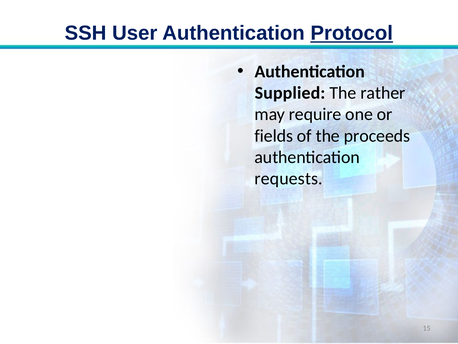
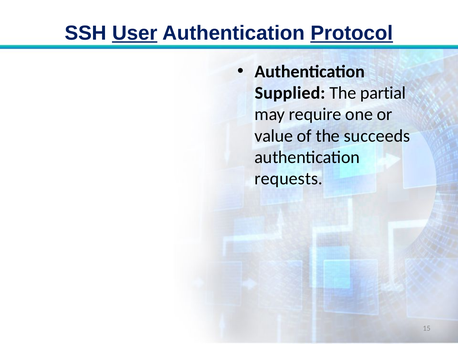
User underline: none -> present
rather: rather -> partial
fields: fields -> value
proceeds: proceeds -> succeeds
